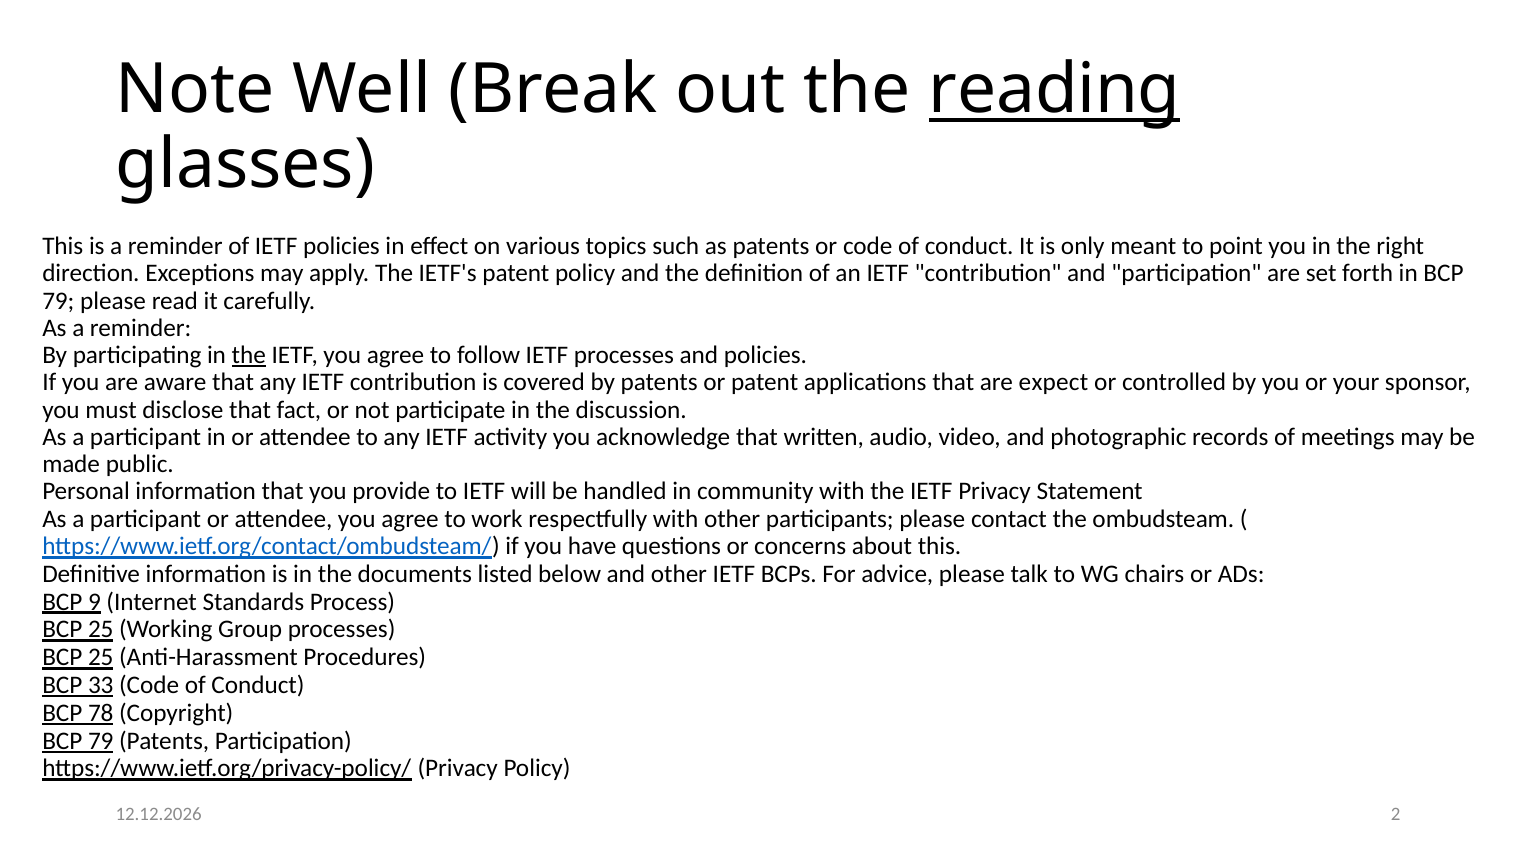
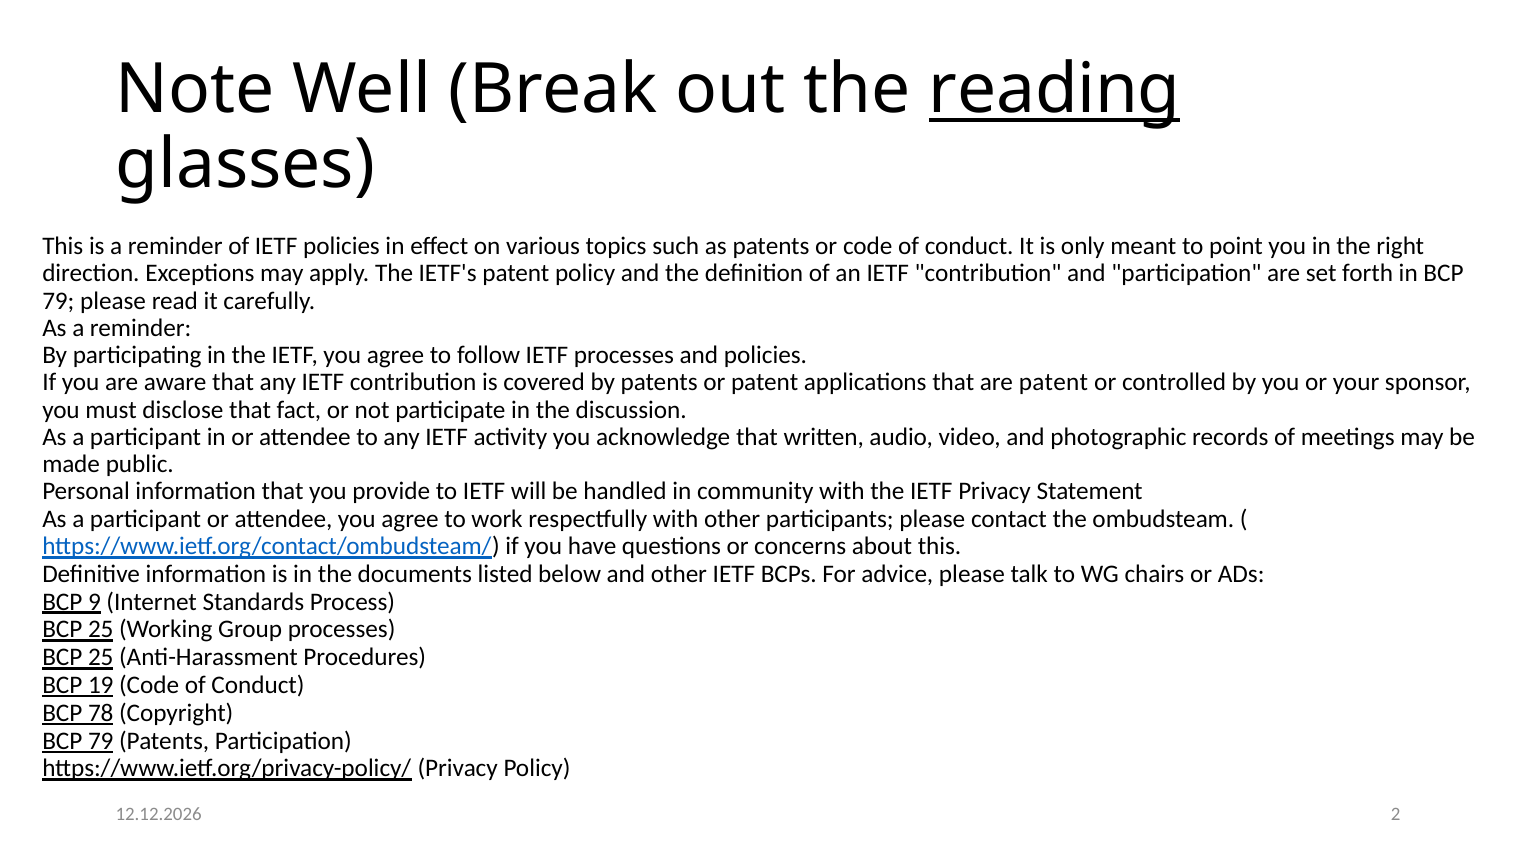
the at (249, 355) underline: present -> none
are expect: expect -> patent
33: 33 -> 19
